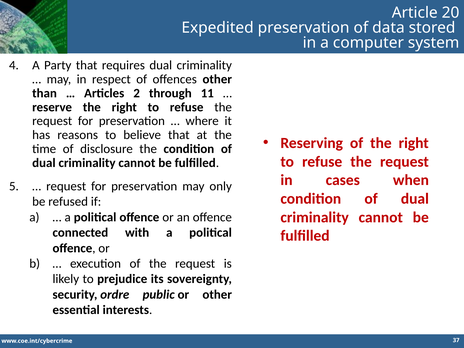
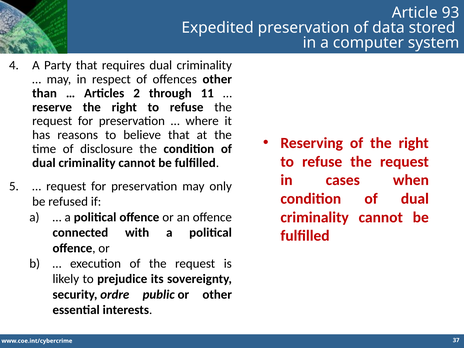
20: 20 -> 93
